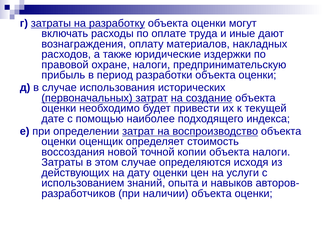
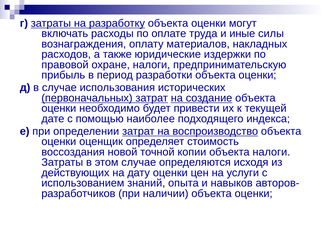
дают: дают -> силы
